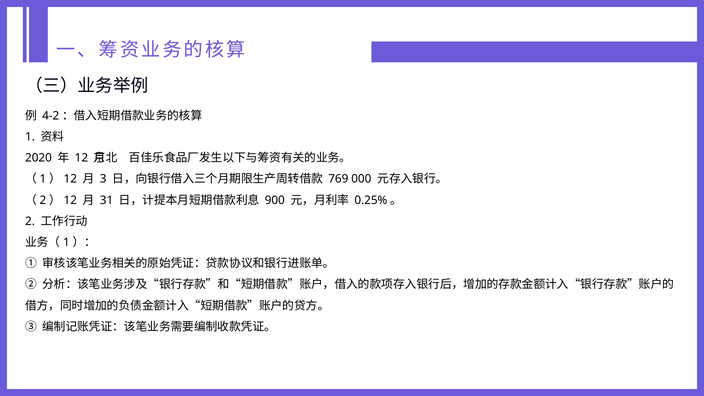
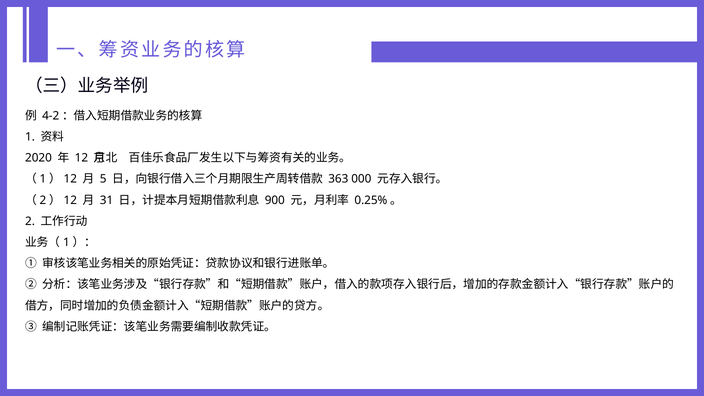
3: 3 -> 5
769: 769 -> 363
